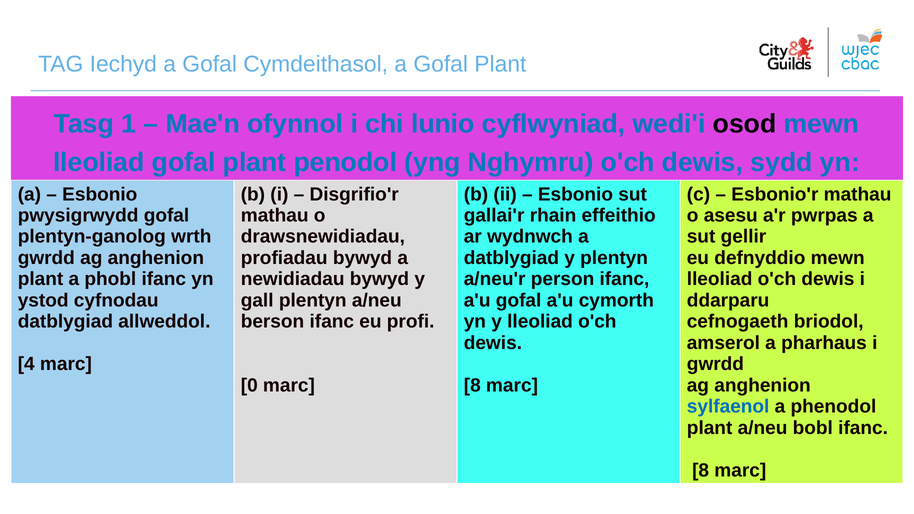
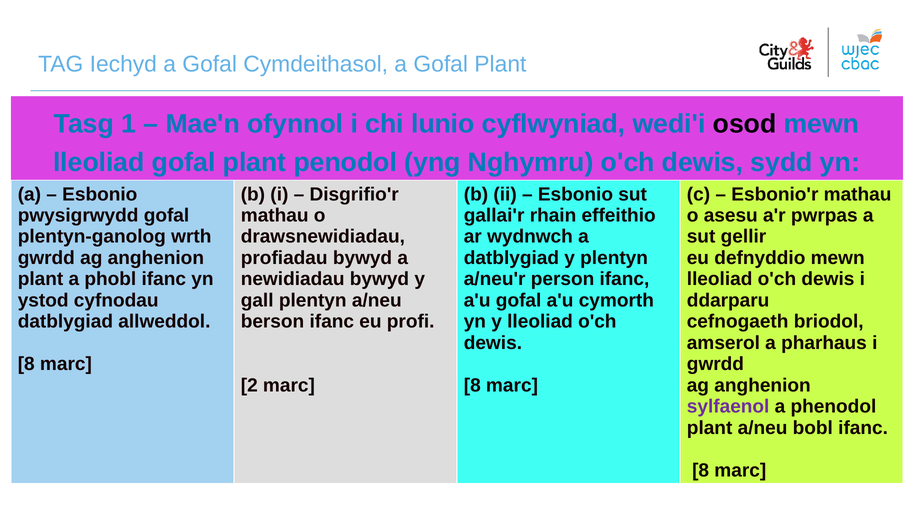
4 at (26, 364): 4 -> 8
0: 0 -> 2
sylfaenol colour: blue -> purple
